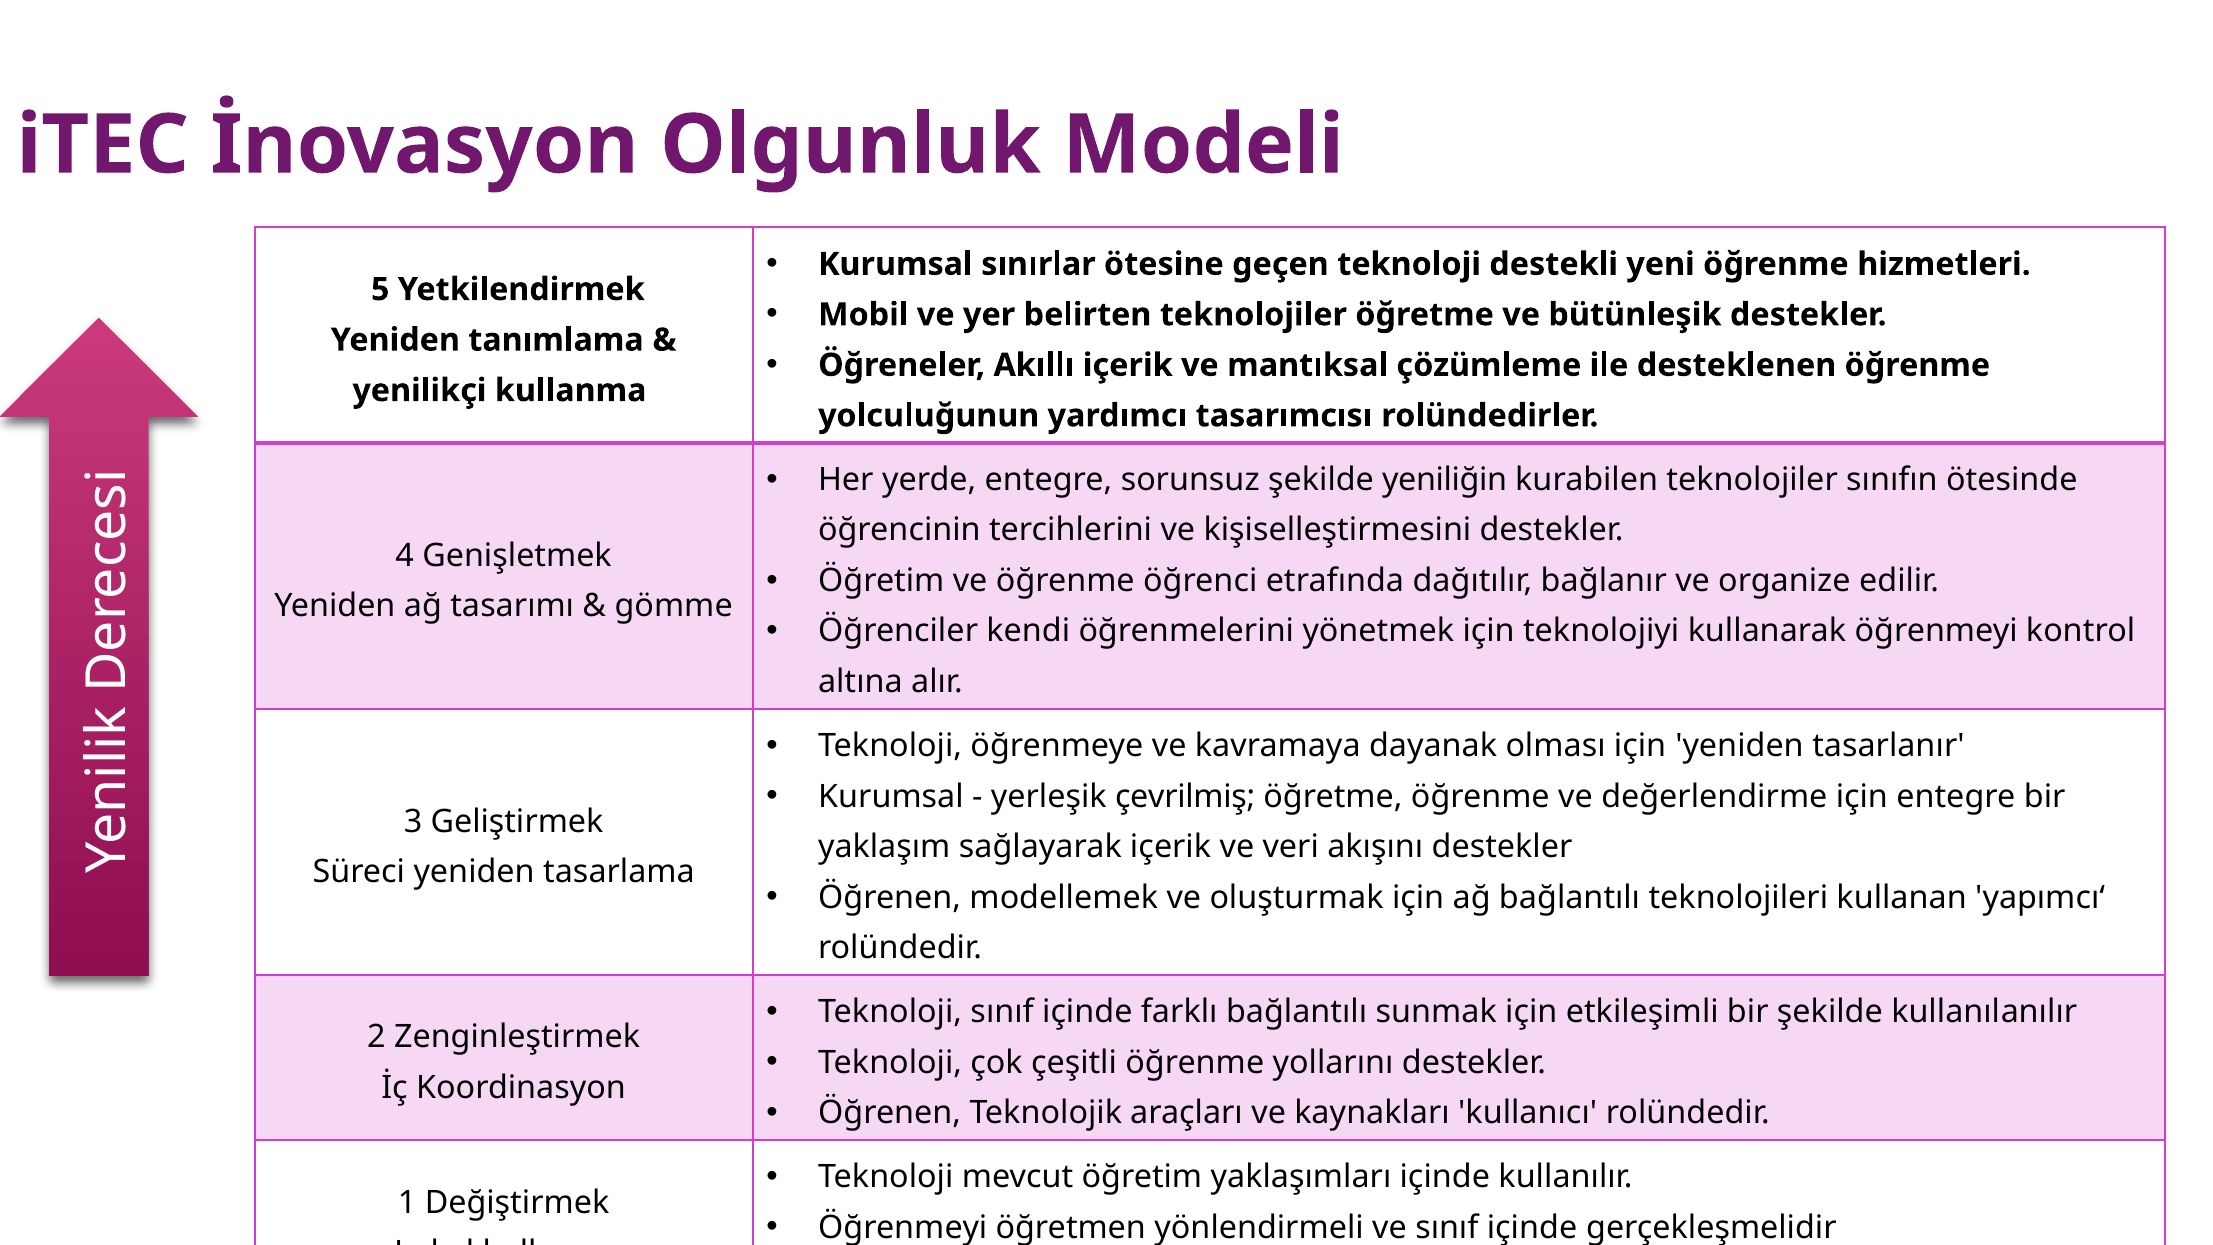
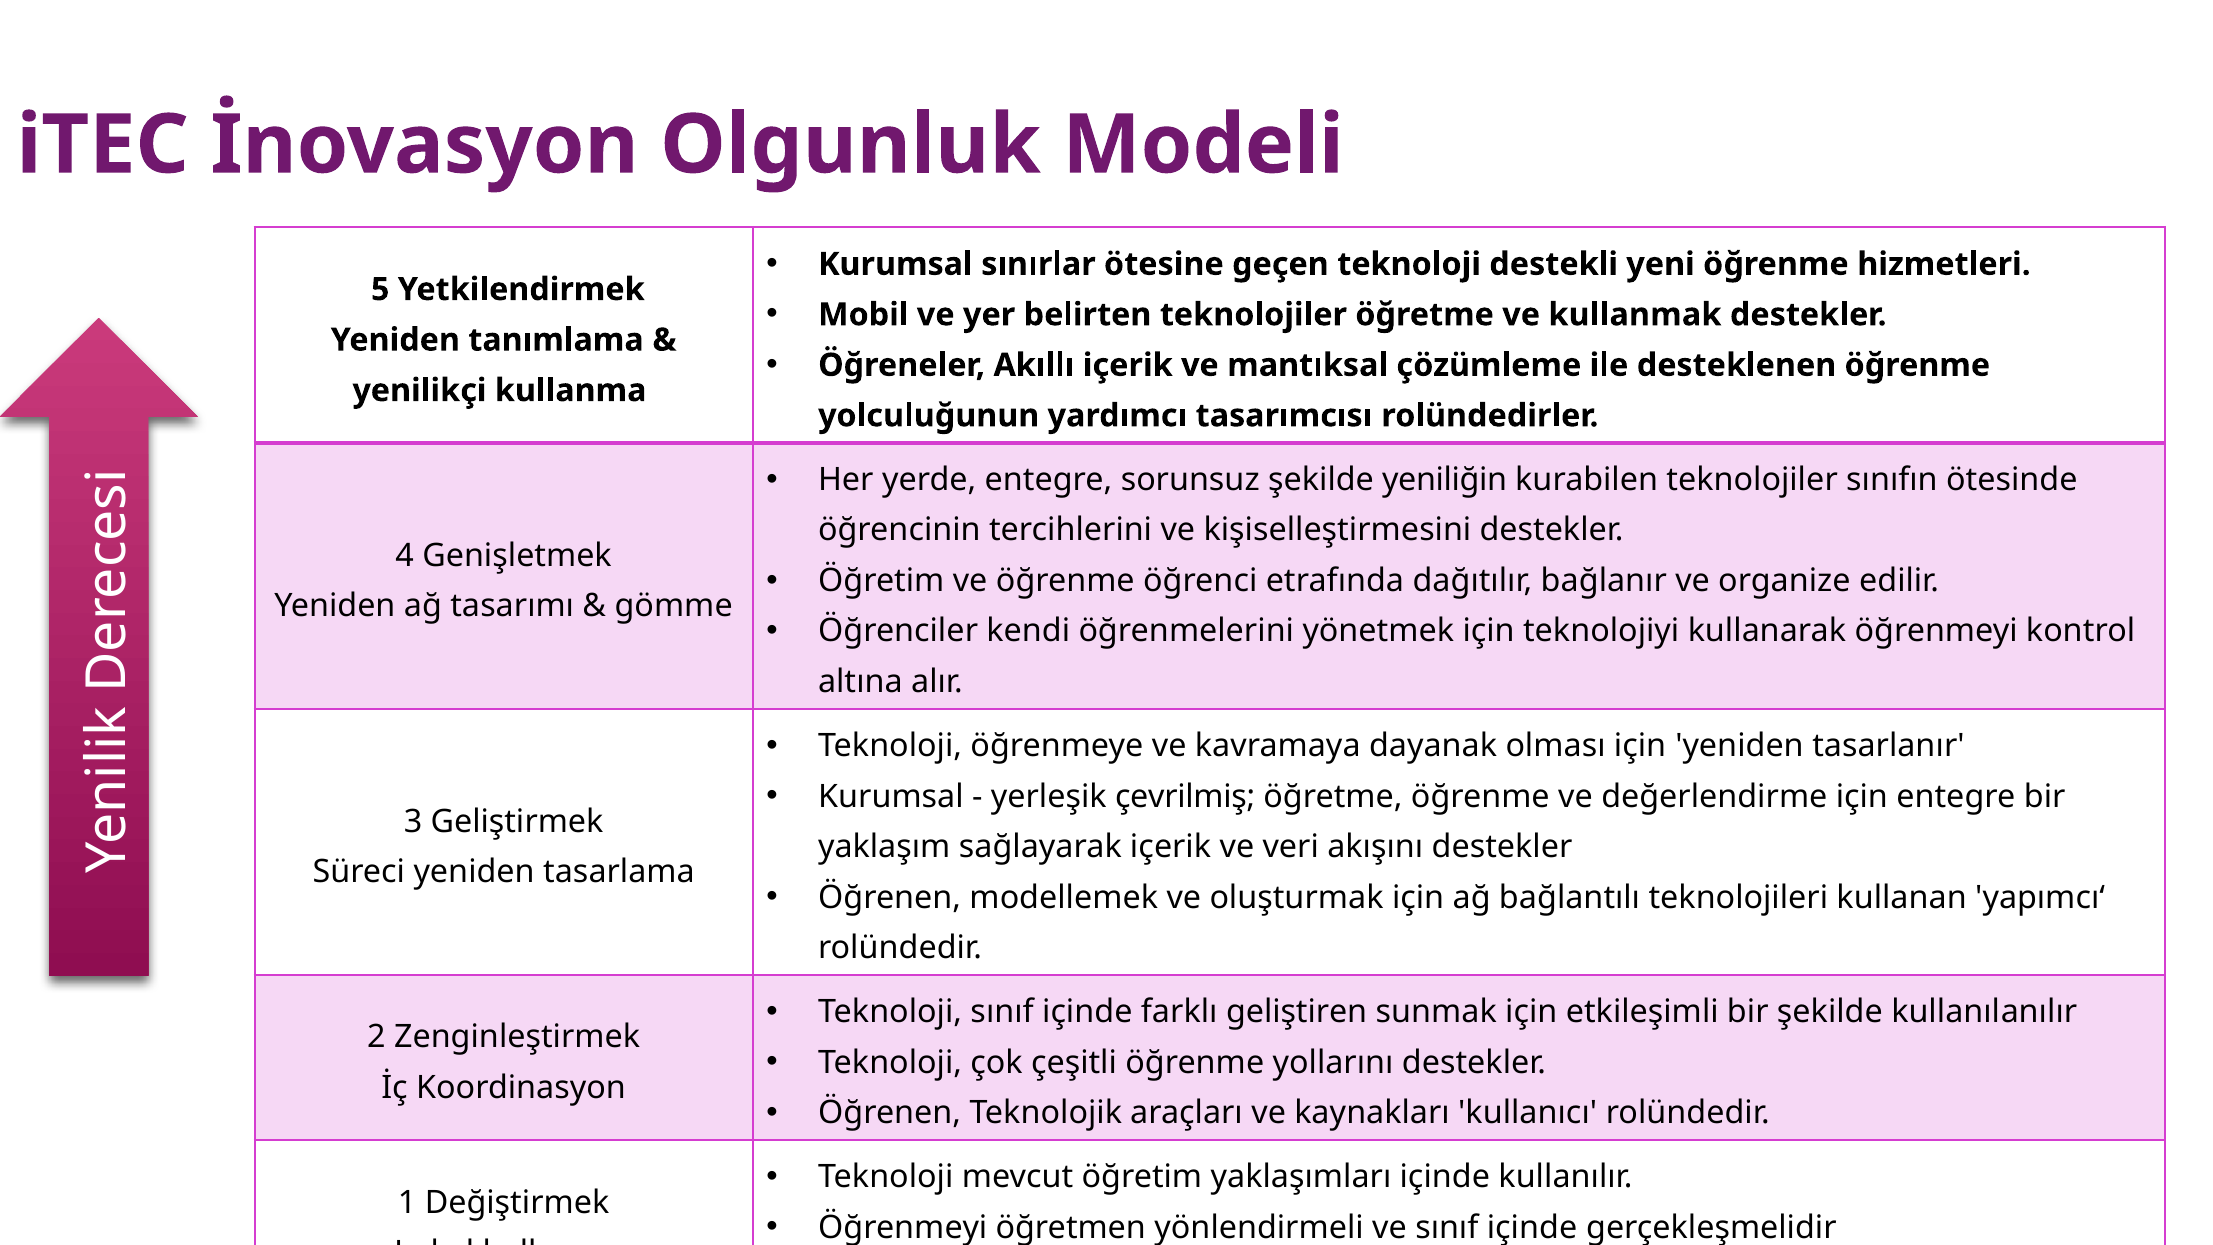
bütünleşik: bütünleşik -> kullanmak
farklı bağlantılı: bağlantılı -> geliştiren
